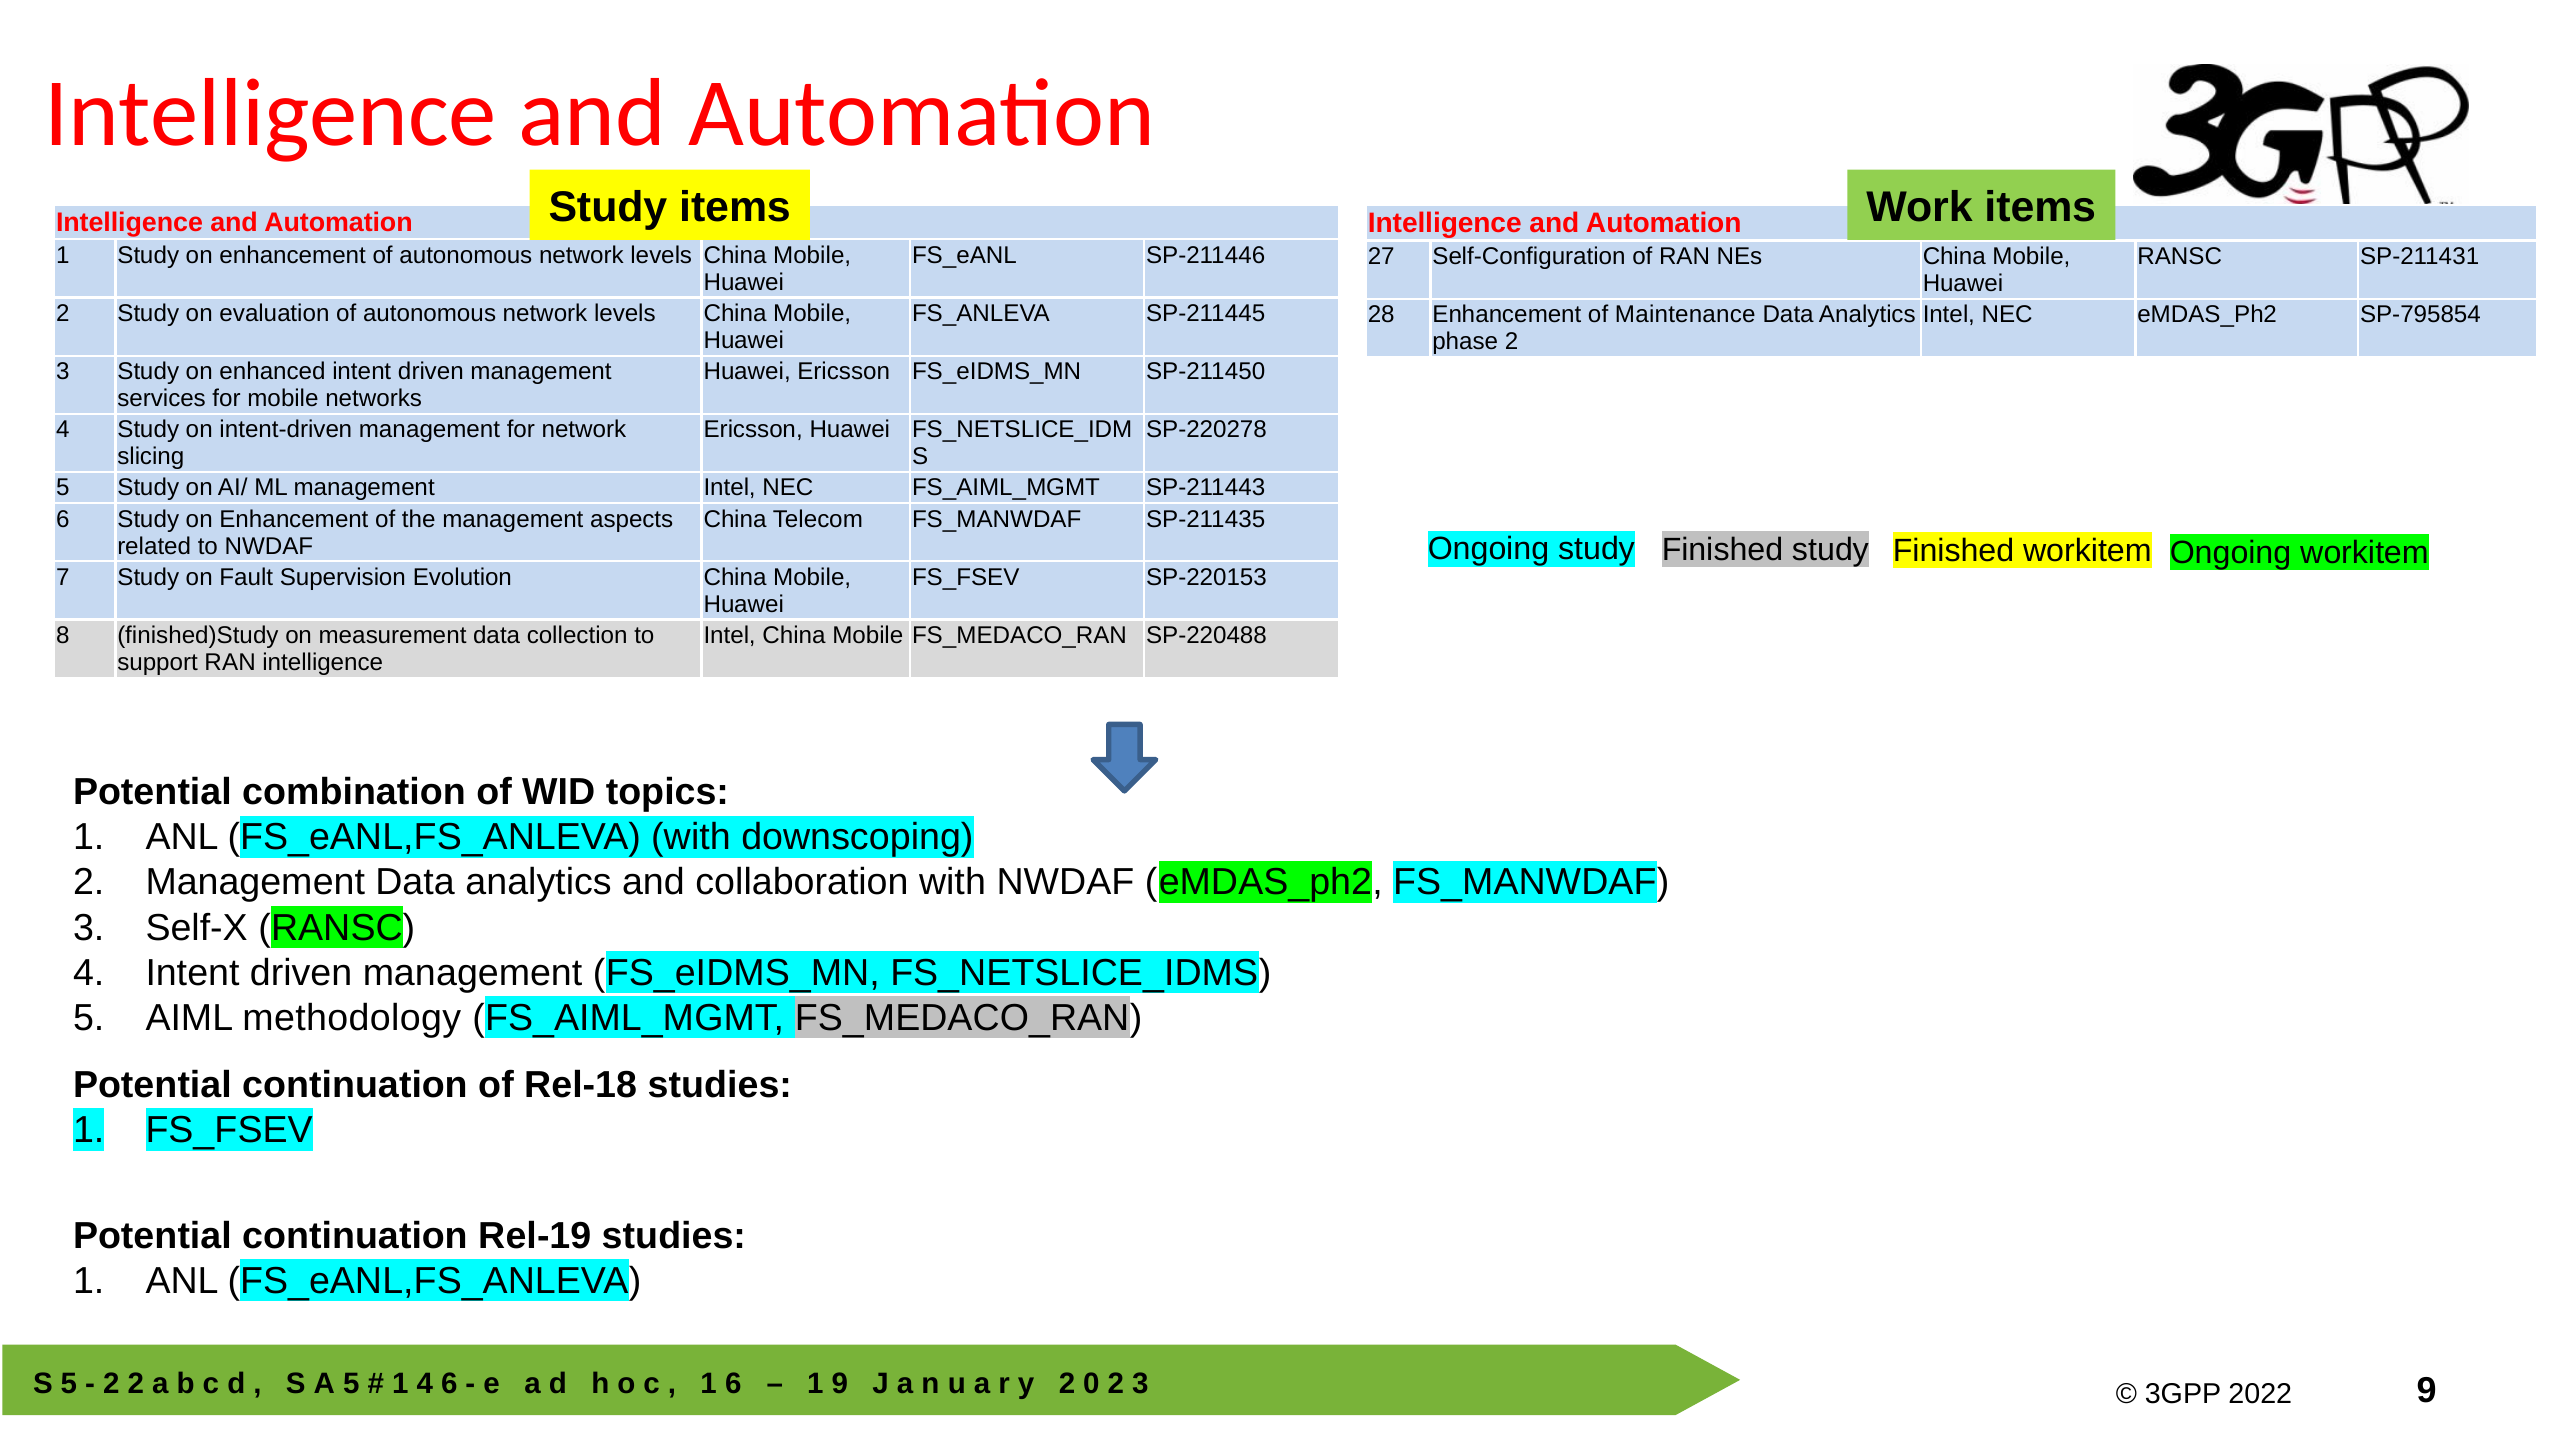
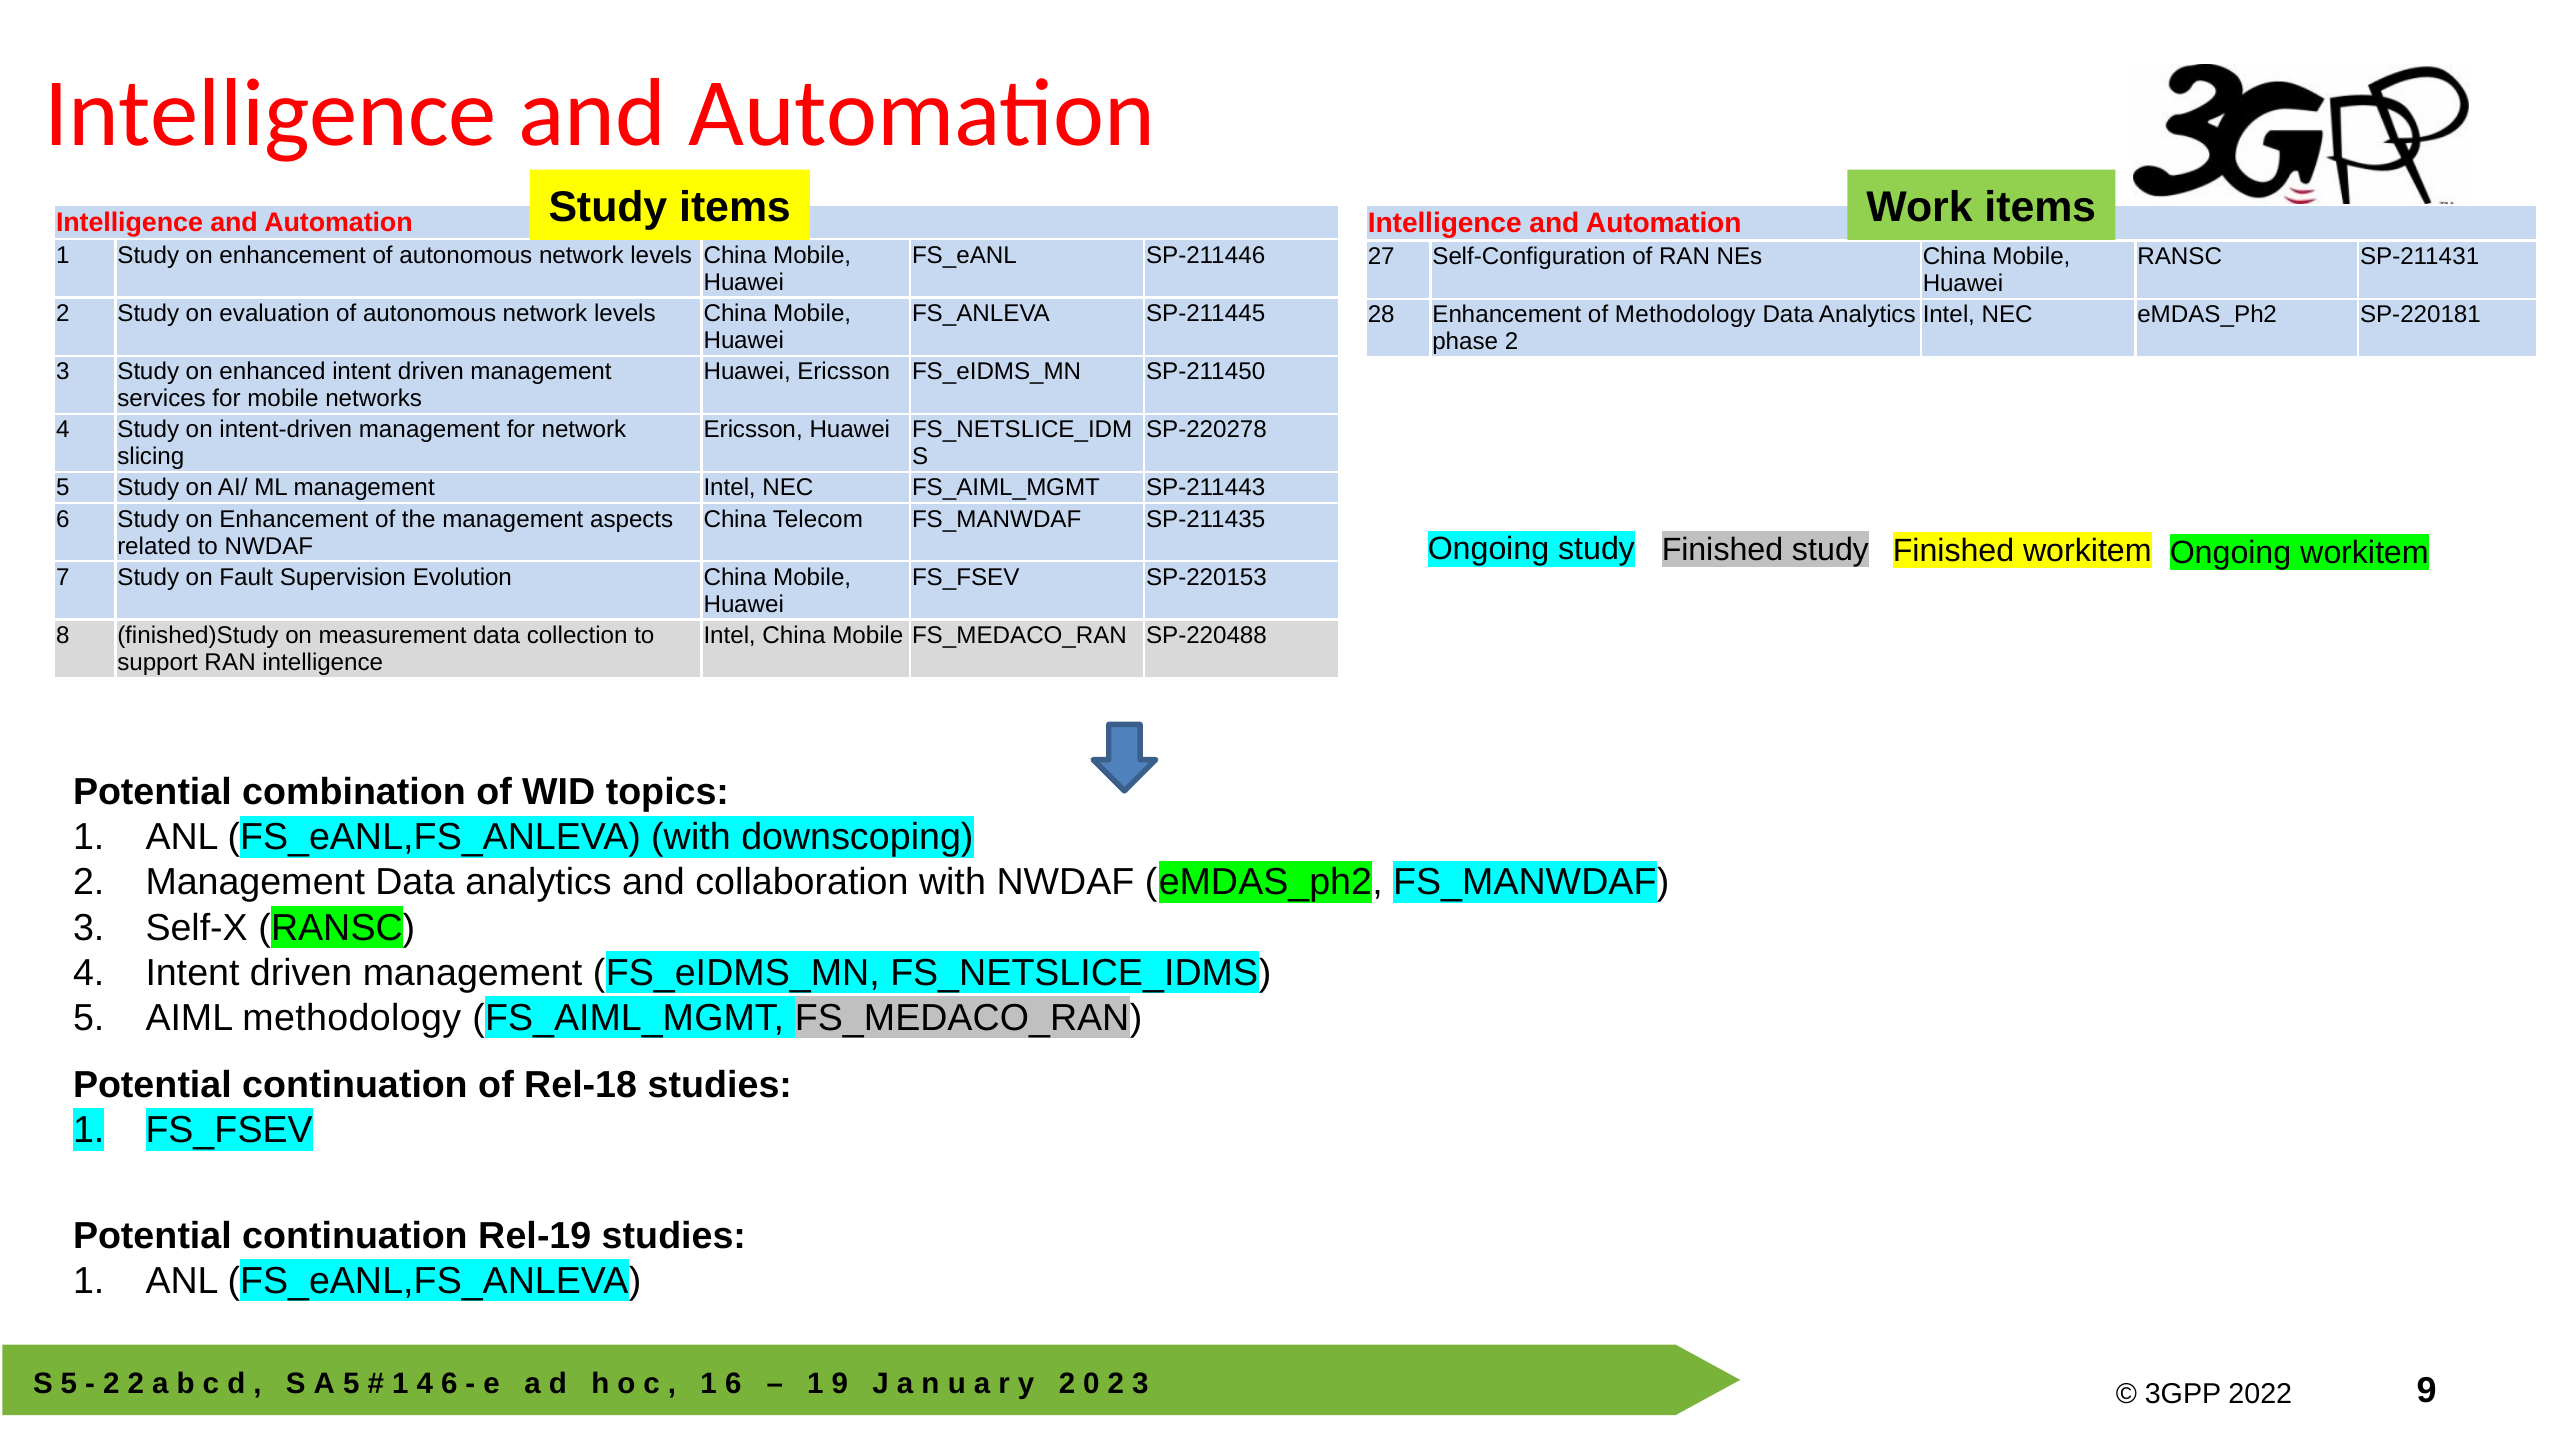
of Maintenance: Maintenance -> Methodology
SP-795854: SP-795854 -> SP-220181
